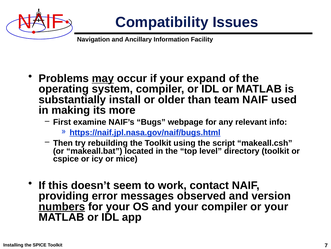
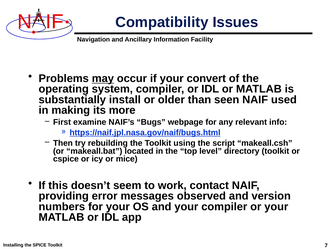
expand: expand -> convert
team: team -> seen
numbers underline: present -> none
